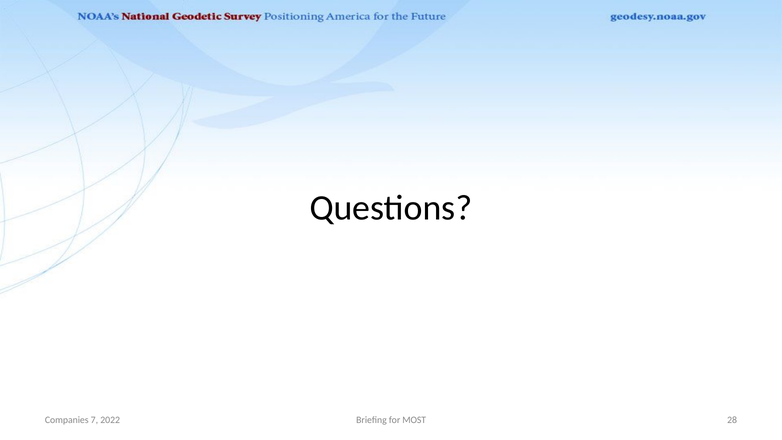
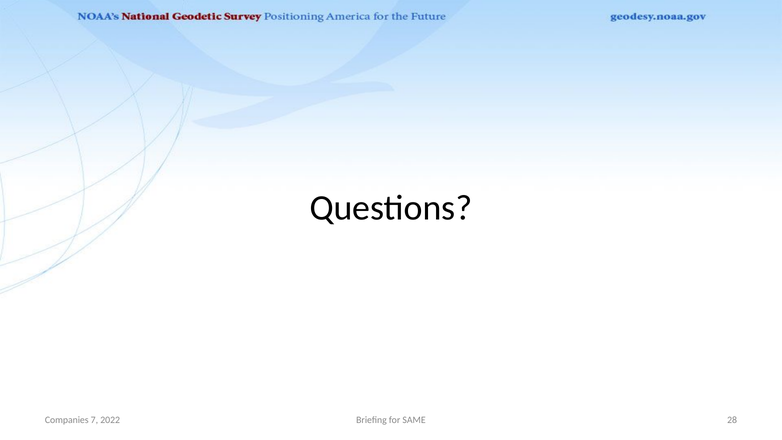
MOST: MOST -> SAME
